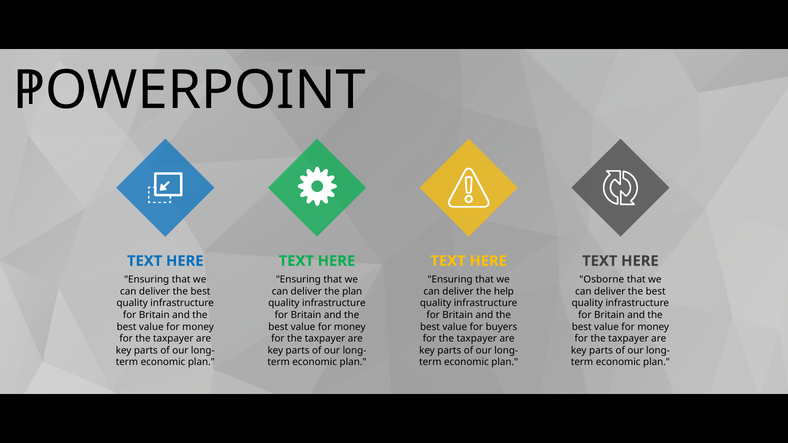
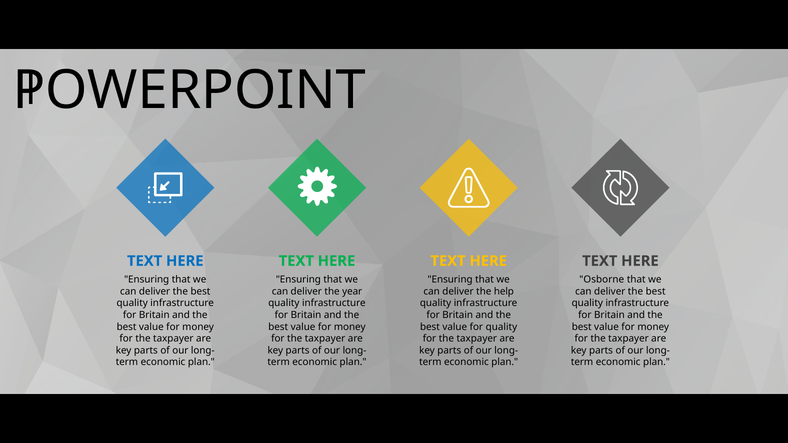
the plan: plan -> year
for buyers: buyers -> quality
